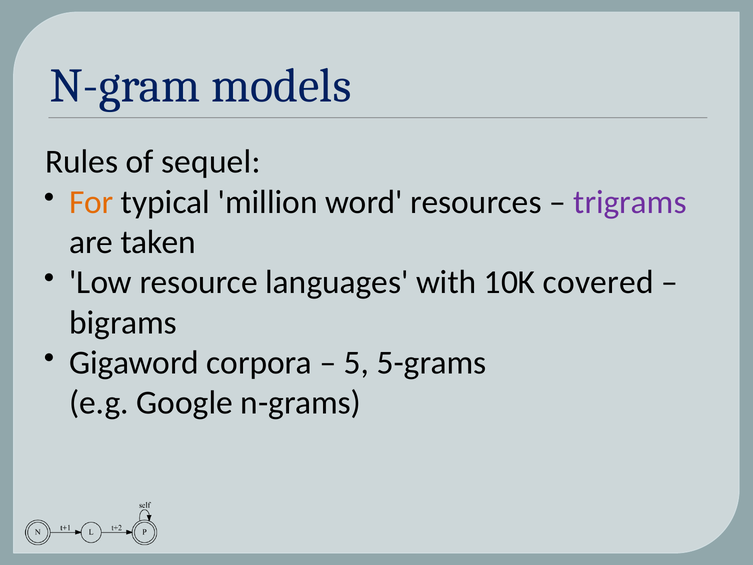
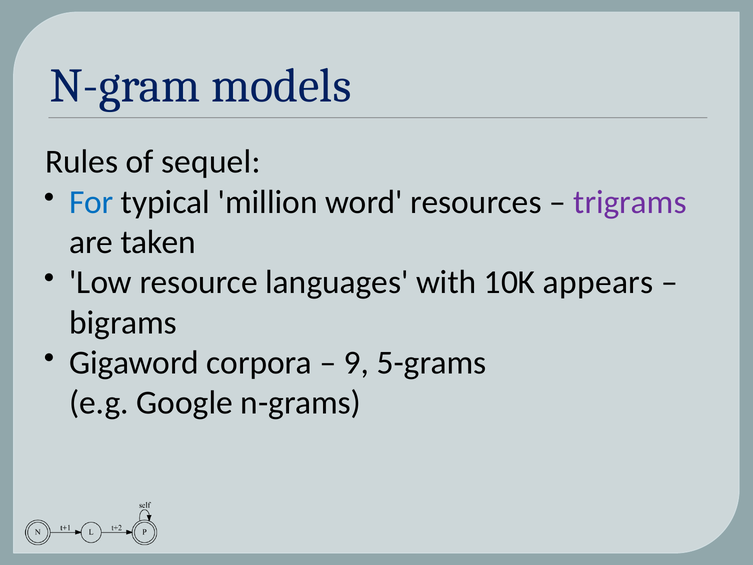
For colour: orange -> blue
covered: covered -> appears
5: 5 -> 9
